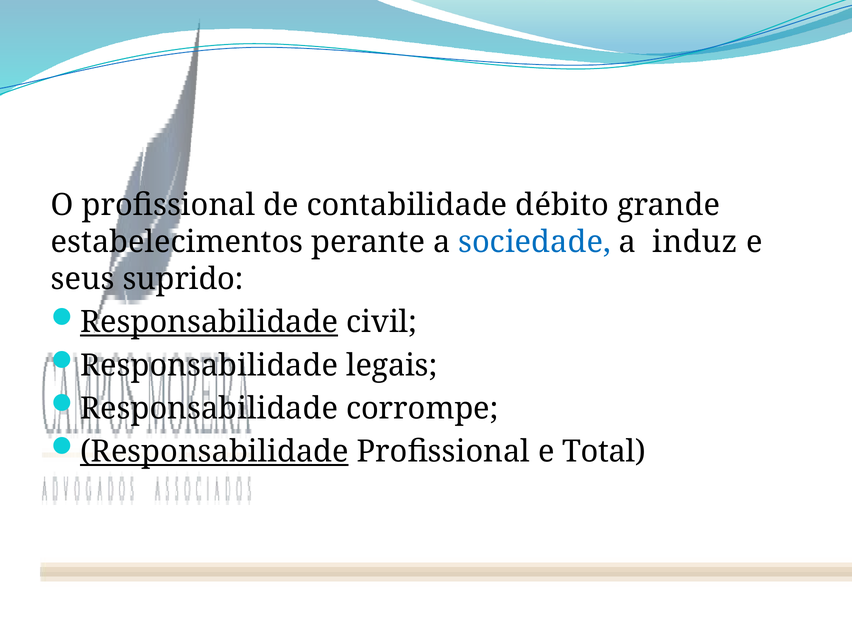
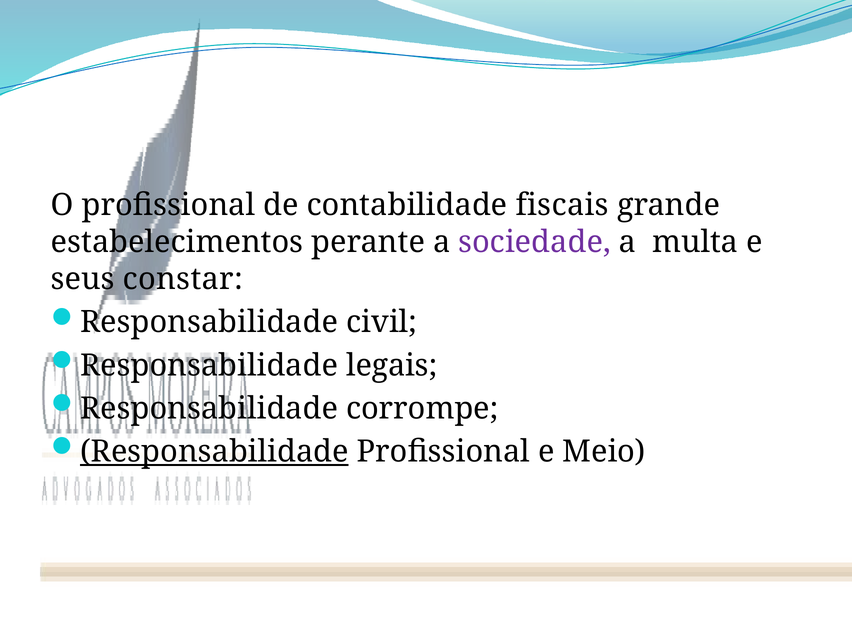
débito: débito -> fiscais
sociedade colour: blue -> purple
induz: induz -> multa
suprido: suprido -> constar
Responsabilidade at (209, 322) underline: present -> none
Total: Total -> Meio
